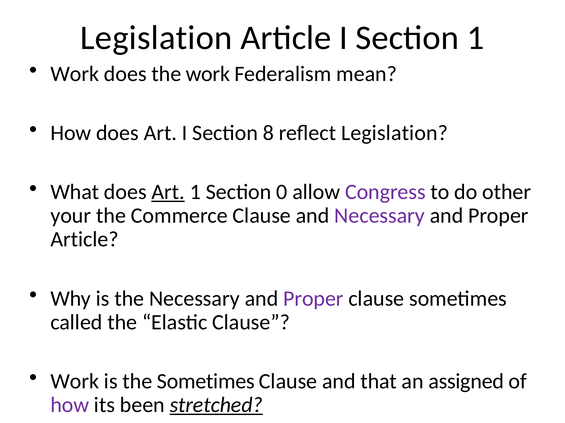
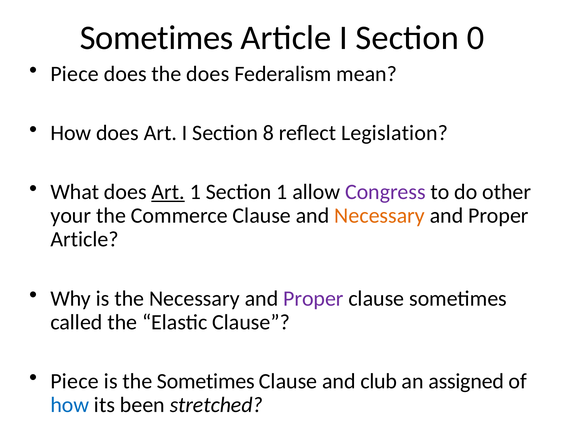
Legislation at (156, 38): Legislation -> Sometimes
Section 1: 1 -> 0
Work at (75, 74): Work -> Piece
the work: work -> does
Section 0: 0 -> 1
Necessary at (380, 216) colour: purple -> orange
Work at (75, 382): Work -> Piece
that: that -> club
how at (70, 406) colour: purple -> blue
stretched underline: present -> none
